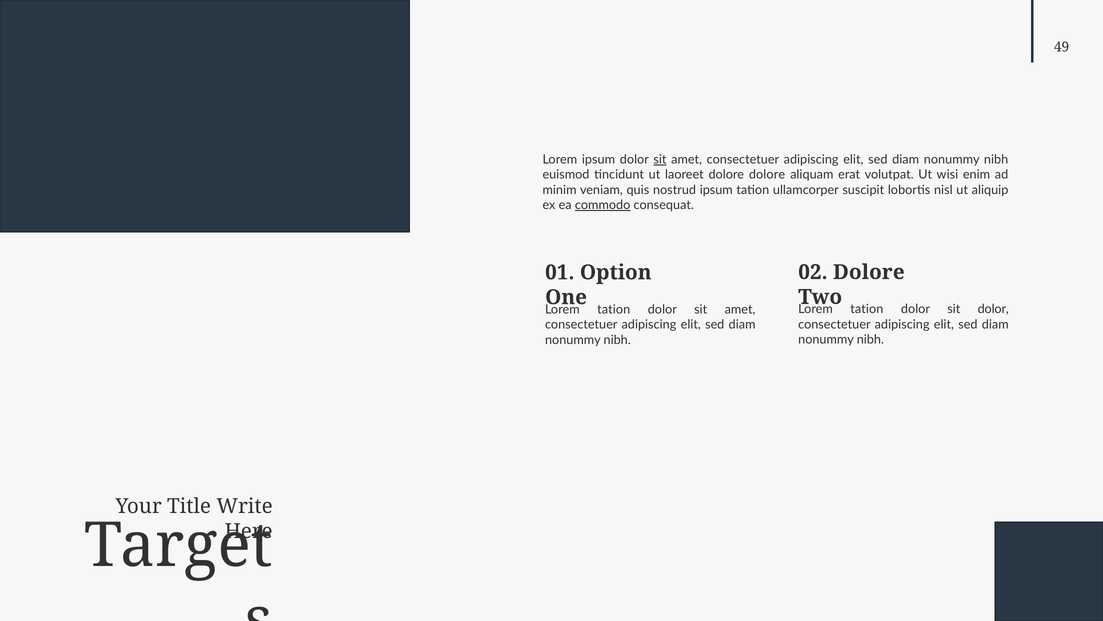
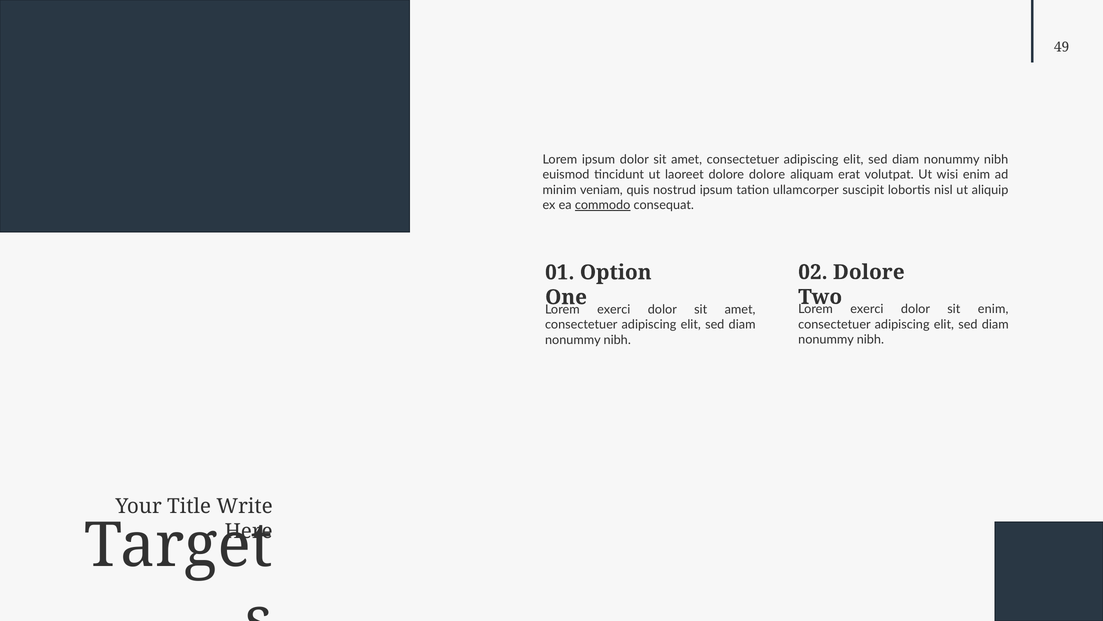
sit at (660, 159) underline: present -> none
tation at (867, 309): tation -> exerci
sit dolor: dolor -> enim
tation at (614, 309): tation -> exerci
